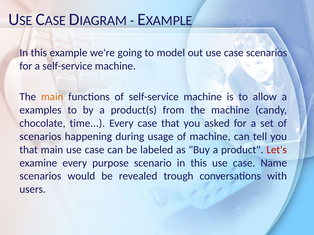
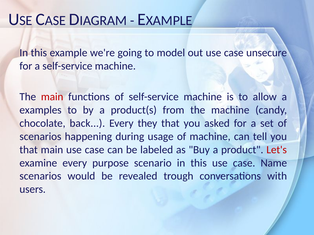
case scenarios: scenarios -> unsecure
main at (52, 97) colour: orange -> red
time: time -> back
Every case: case -> they
